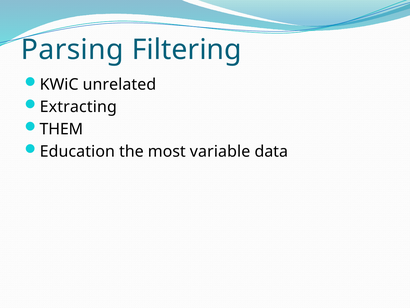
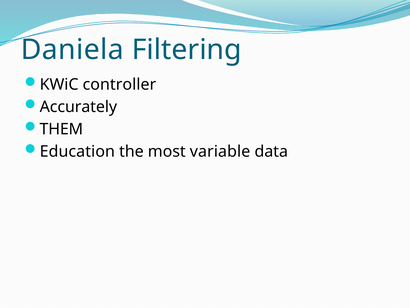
Parsing: Parsing -> Daniela
unrelated: unrelated -> controller
Extracting: Extracting -> Accurately
